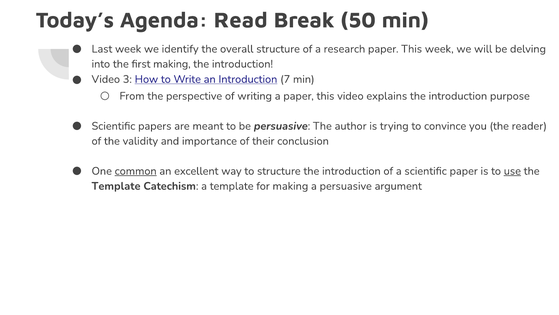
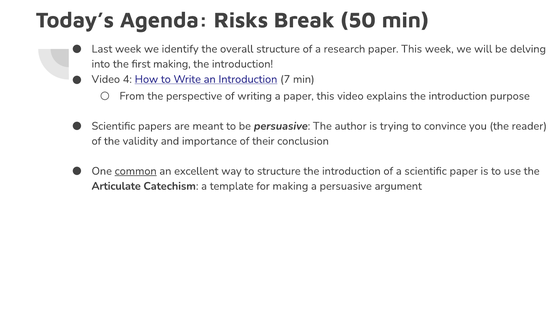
Read: Read -> Risks
3: 3 -> 4
use underline: present -> none
Template at (116, 186): Template -> Articulate
